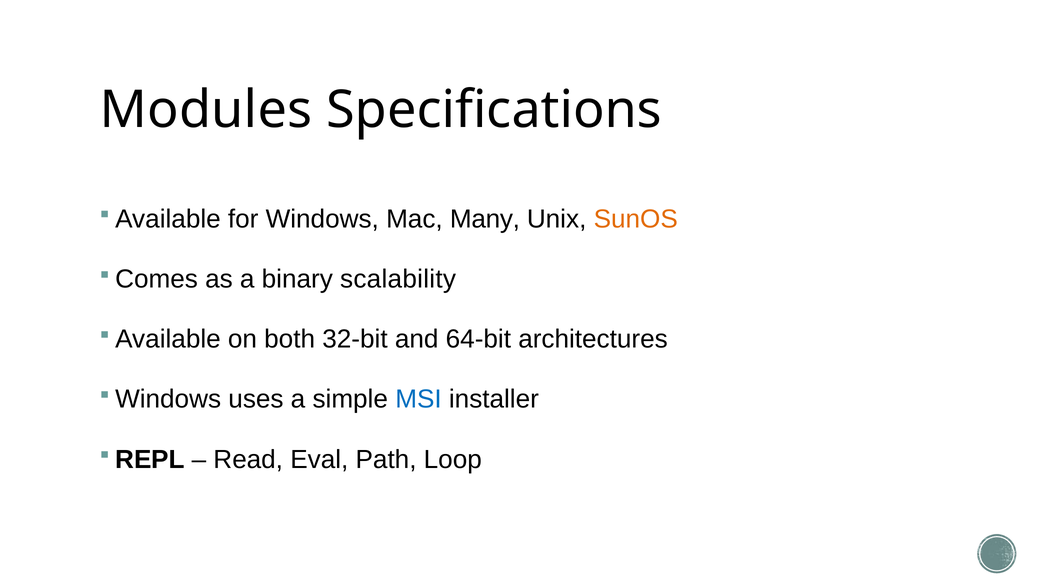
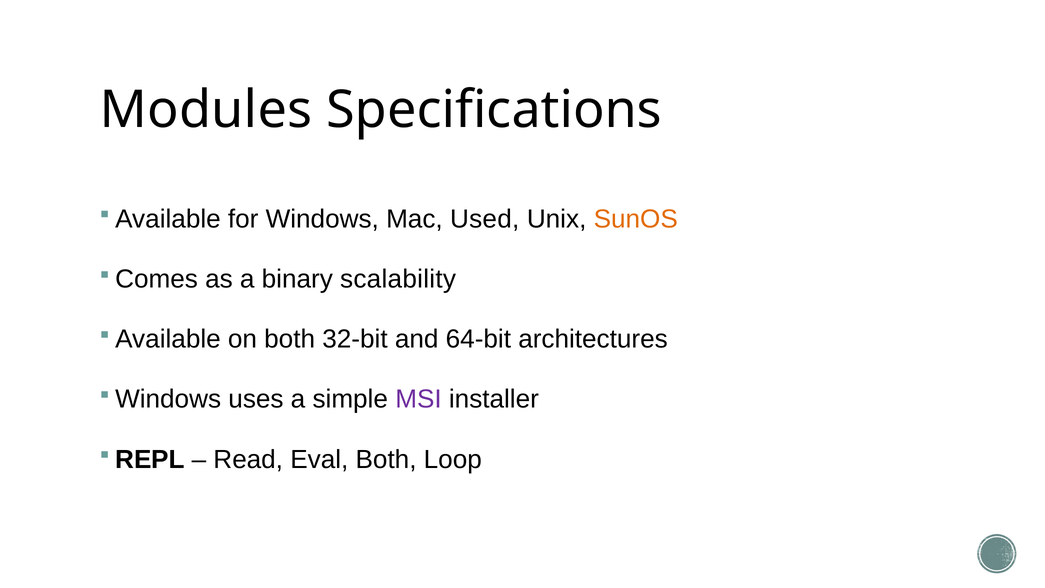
Many: Many -> Used
MSI colour: blue -> purple
Eval Path: Path -> Both
